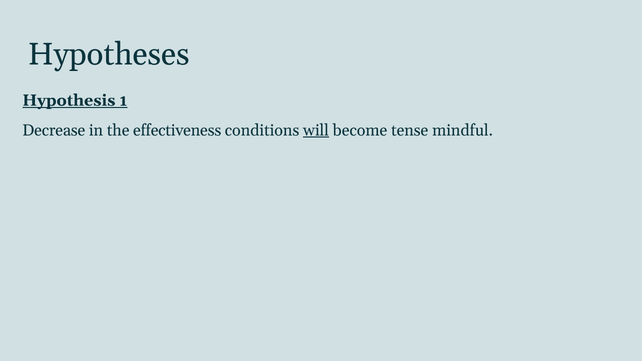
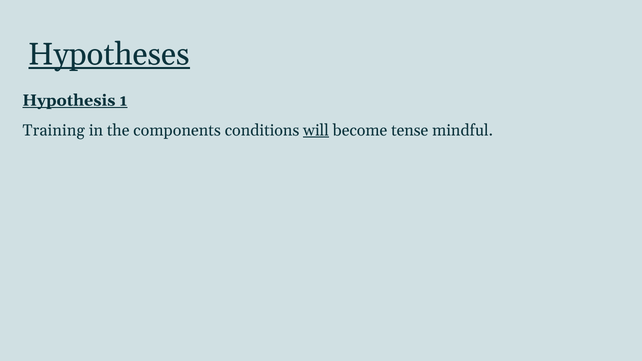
Hypotheses underline: none -> present
Decrease: Decrease -> Training
effectiveness: effectiveness -> components
